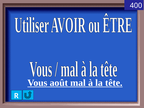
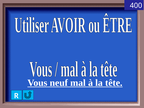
août: août -> neuf
